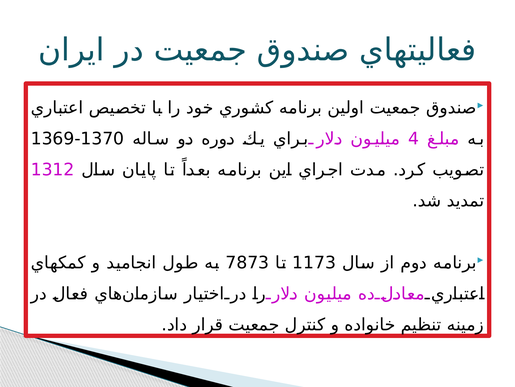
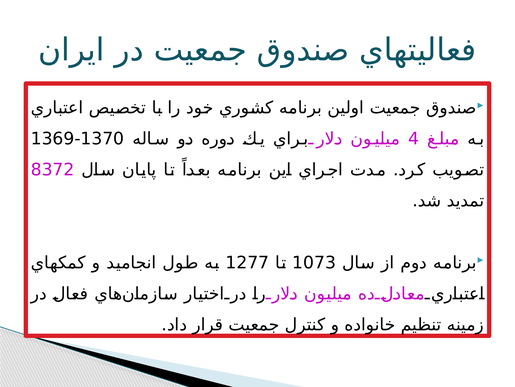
1312: 1312 -> 8372
7873: 7873 -> 1277
1173: 1173 -> 1073
